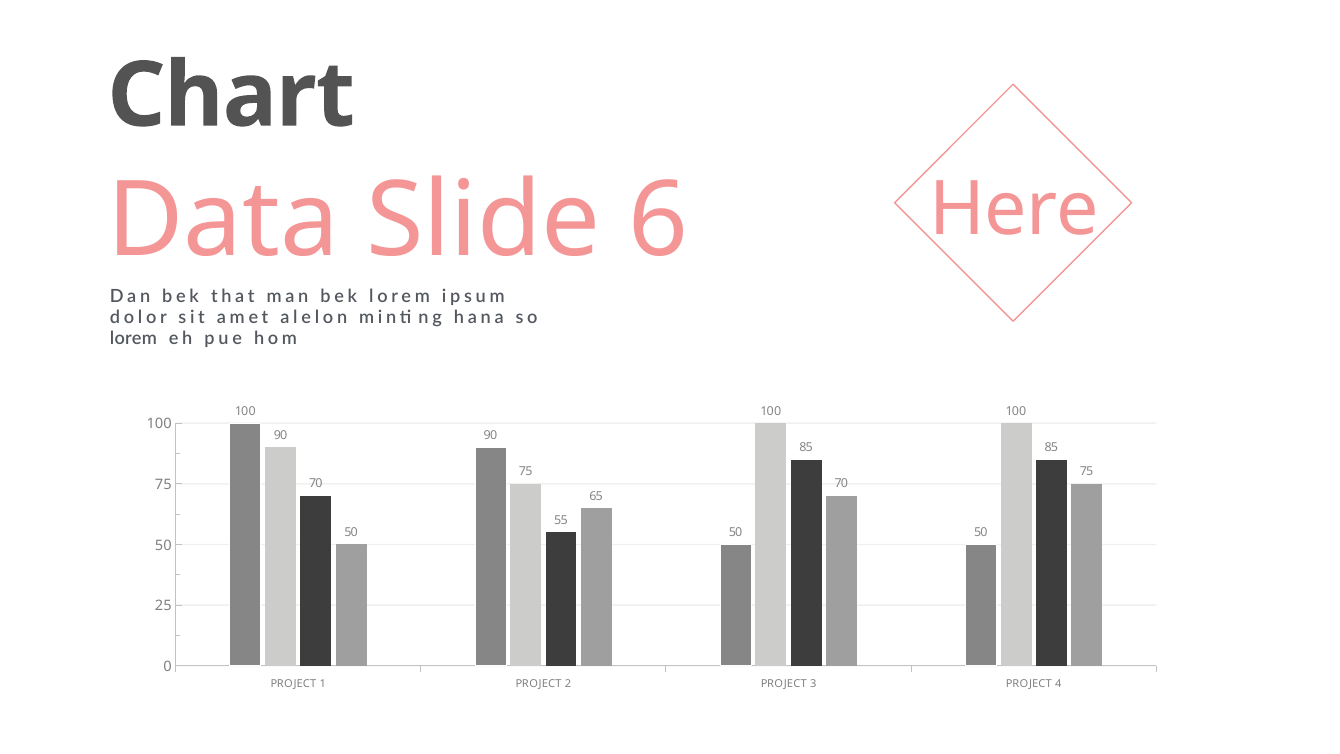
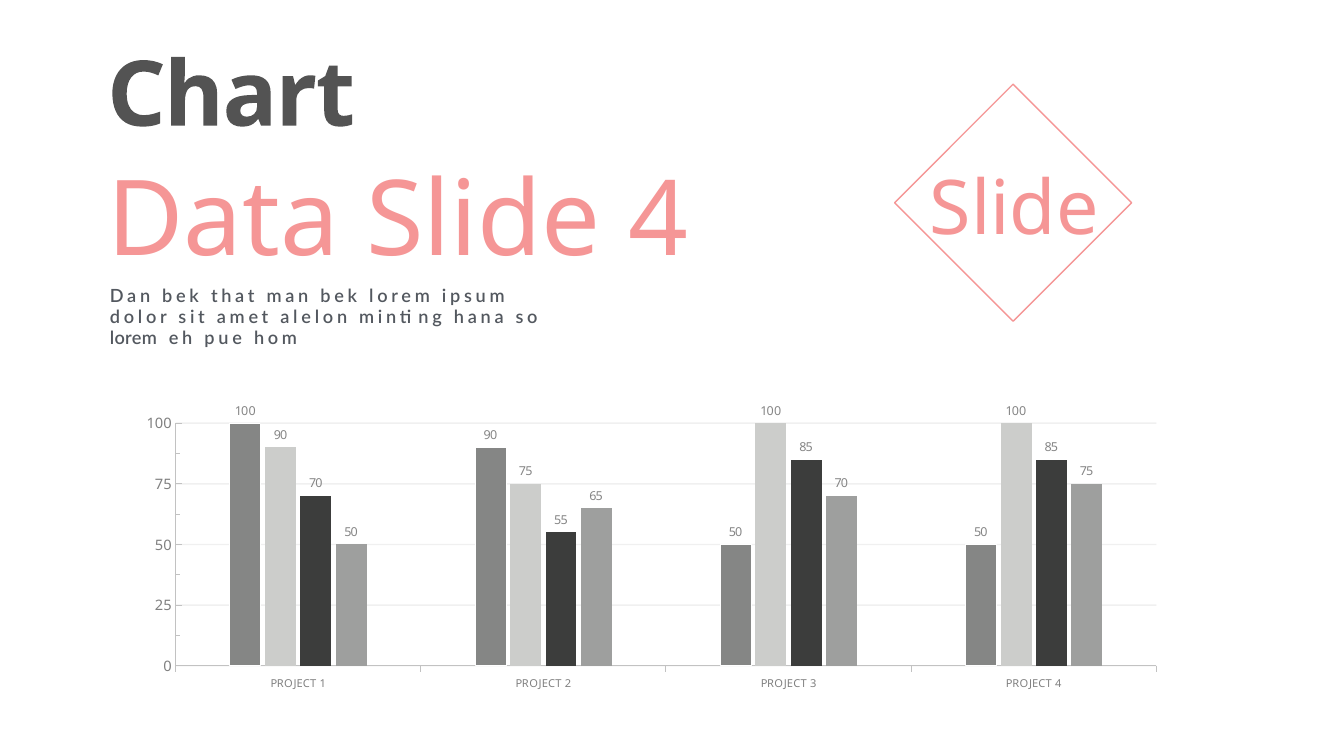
Here at (1015, 210): Here -> Slide
6 at (658, 221): 6 -> 4
